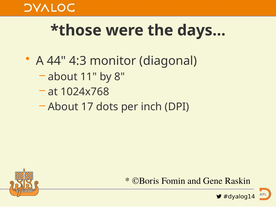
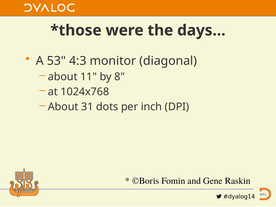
44: 44 -> 53
17: 17 -> 31
